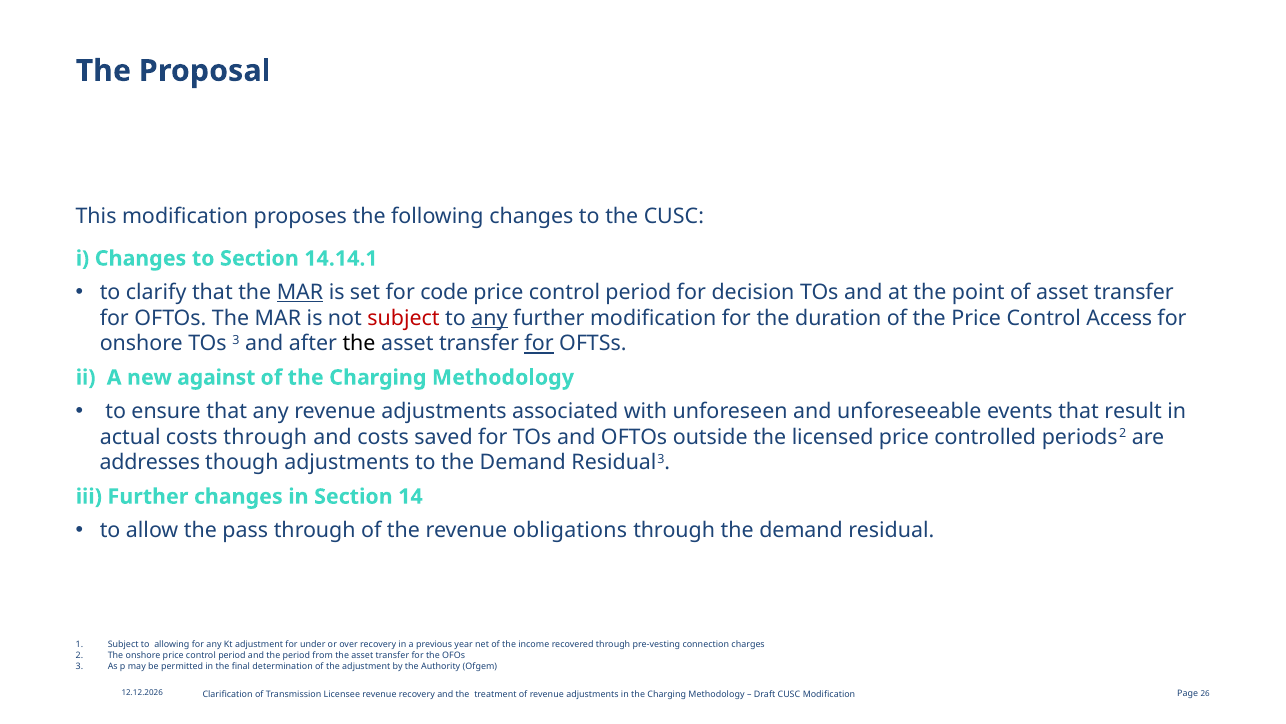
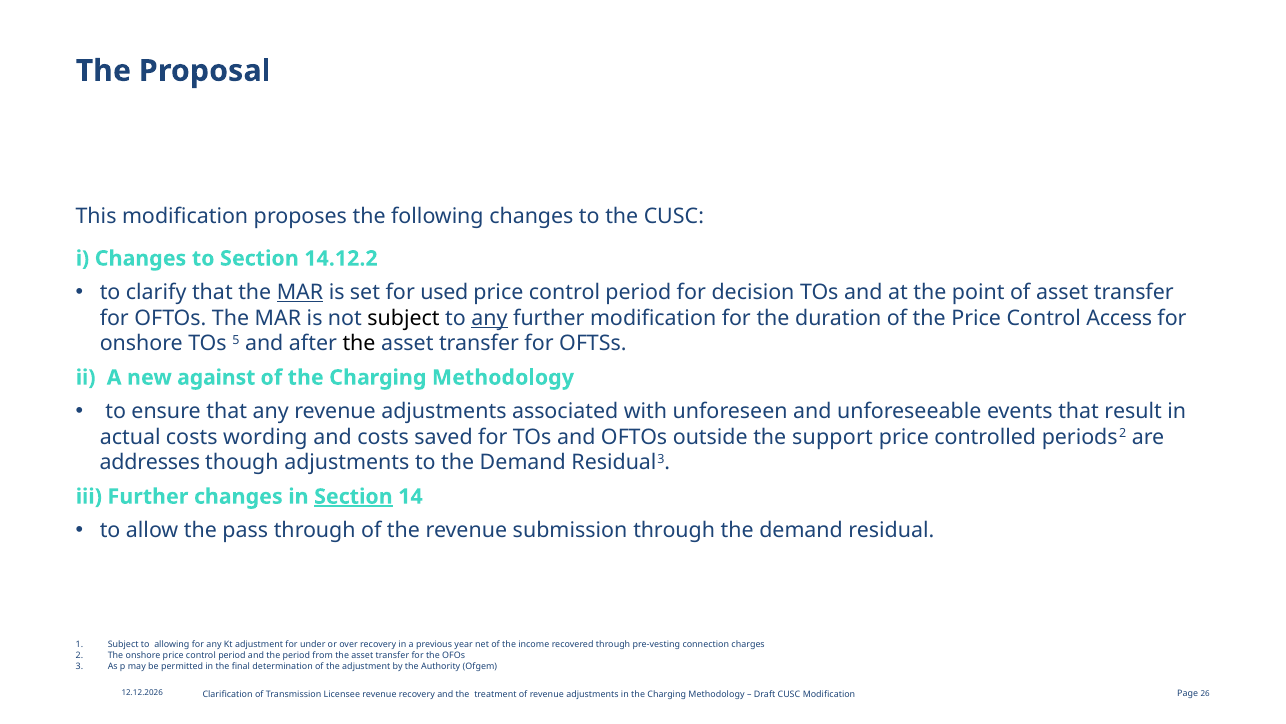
14.14.1: 14.14.1 -> 14.12.2
code: code -> used
subject at (404, 318) colour: red -> black
TOs 3: 3 -> 5
for at (539, 343) underline: present -> none
costs through: through -> wording
licensed: licensed -> support
Section at (353, 496) underline: none -> present
obligations: obligations -> submission
